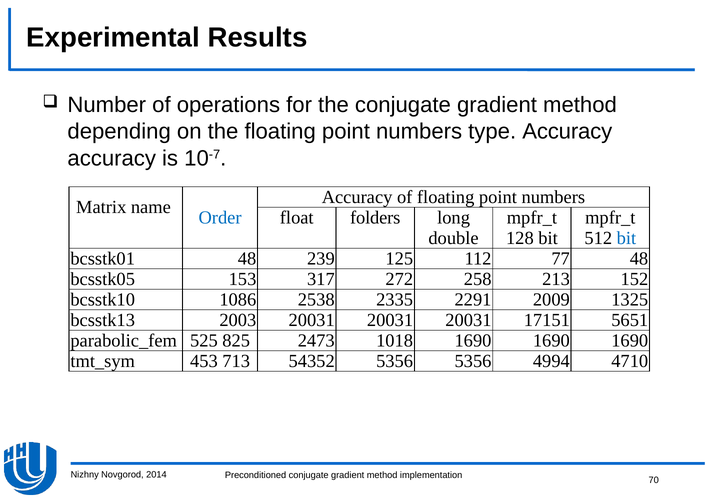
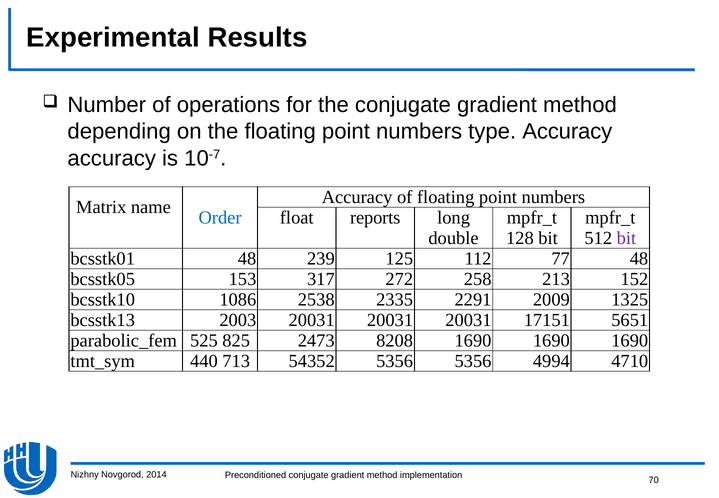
folders: folders -> reports
bit at (626, 238) colour: blue -> purple
1018: 1018 -> 8208
453: 453 -> 440
